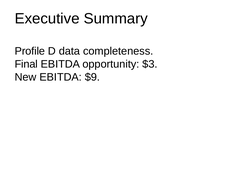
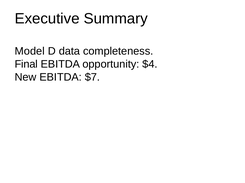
Profile: Profile -> Model
$3: $3 -> $4
$9: $9 -> $7
